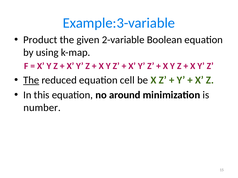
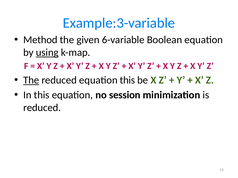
Product: Product -> Method
2-variable: 2-variable -> 6-variable
using underline: none -> present
equation cell: cell -> this
around: around -> session
number at (42, 108): number -> reduced
